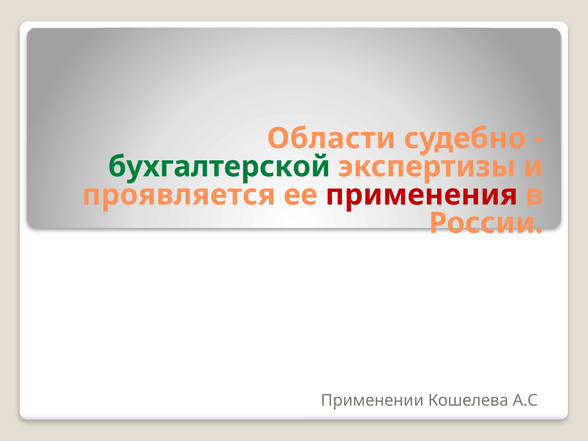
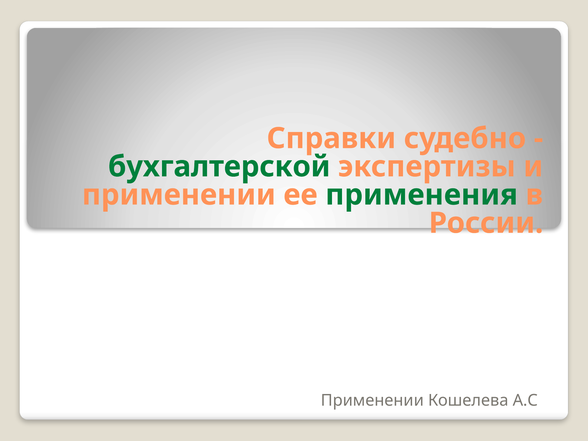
Области: Области -> Справки
проявляется at (179, 195): проявляется -> применении
применения colour: red -> green
